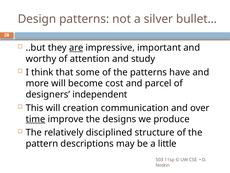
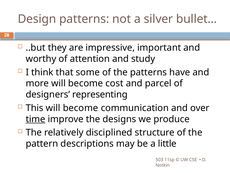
are underline: present -> none
independent: independent -> representing
This will creation: creation -> become
